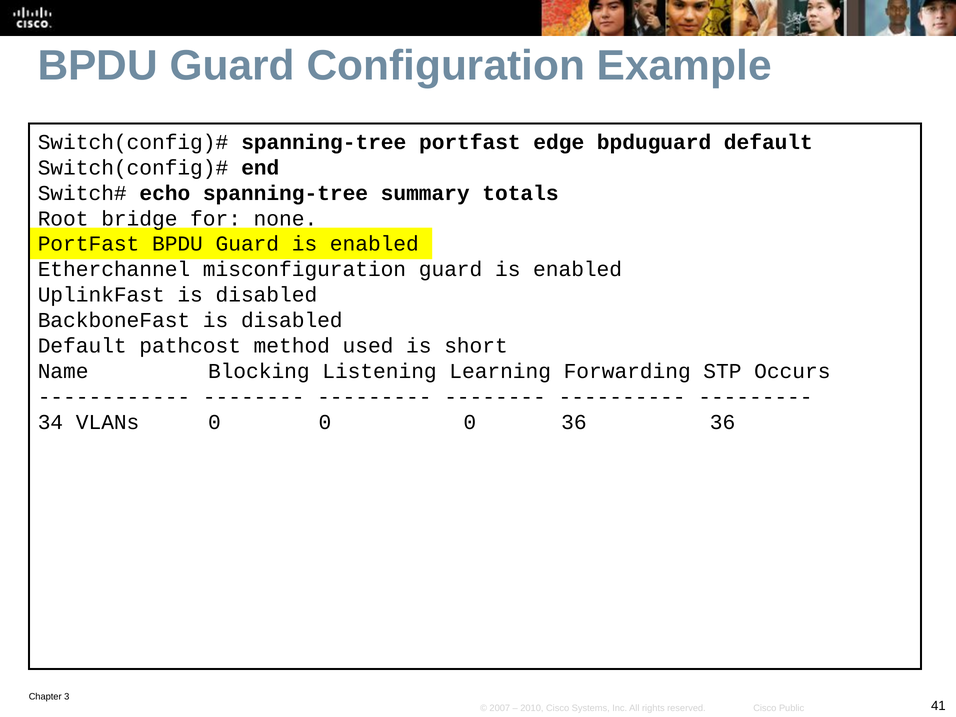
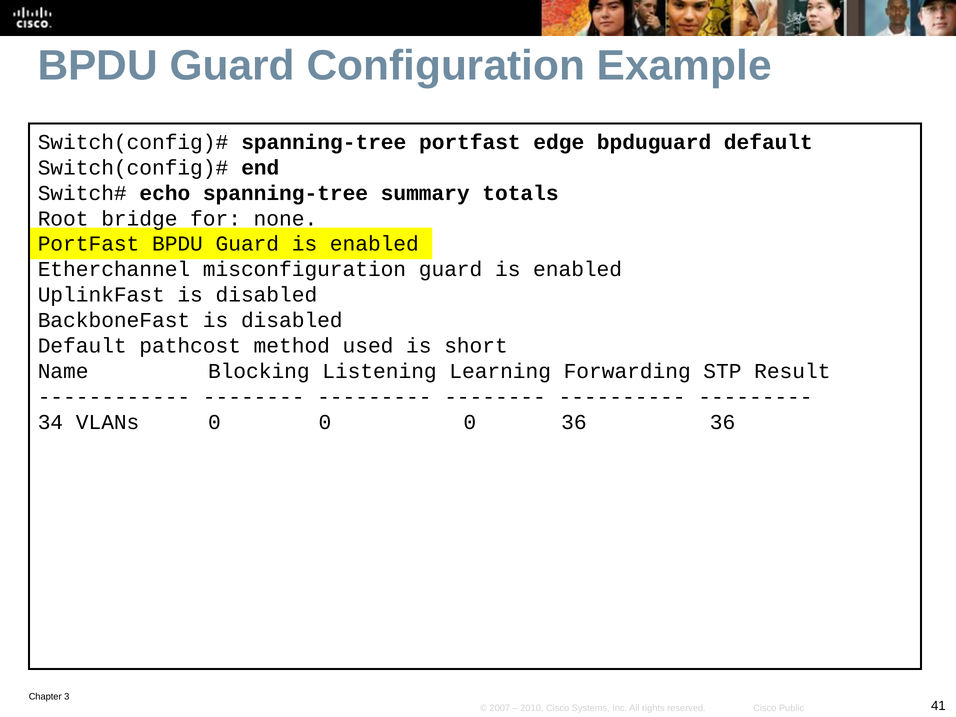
Occurs: Occurs -> Result
